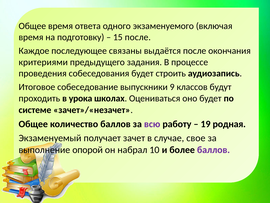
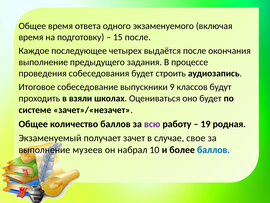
связаны: связаны -> четырех
критериями at (43, 62): критериями -> выполнение
урока: урока -> взяли
опорой: опорой -> музеев
баллов at (213, 149) colour: purple -> blue
